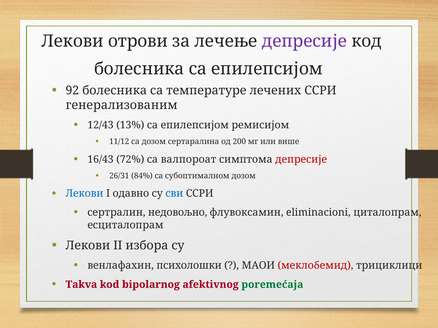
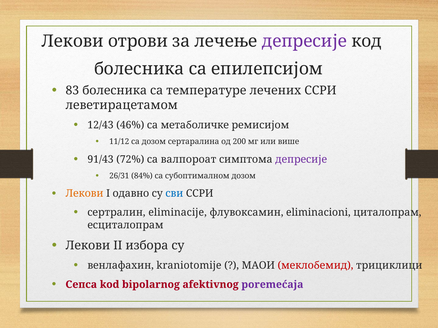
92: 92 -> 83
генерализованим: генерализованим -> леветирацетамом
13%: 13% -> 46%
епилепсијом at (195, 125): епилепсијом -> метаболичке
16/43: 16/43 -> 91/43
депресије at (301, 160) colour: red -> purple
Лекови at (84, 194) colour: blue -> orange
недовољно: недовољно -> eliminacije
психолошки: психолошки -> kraniotomije
Takva: Takva -> Сепса
poremećaja colour: green -> purple
